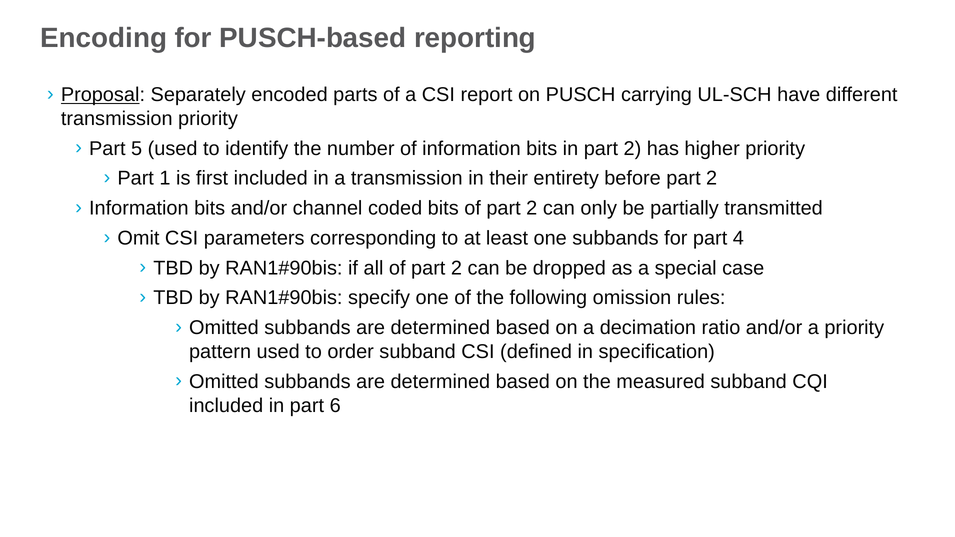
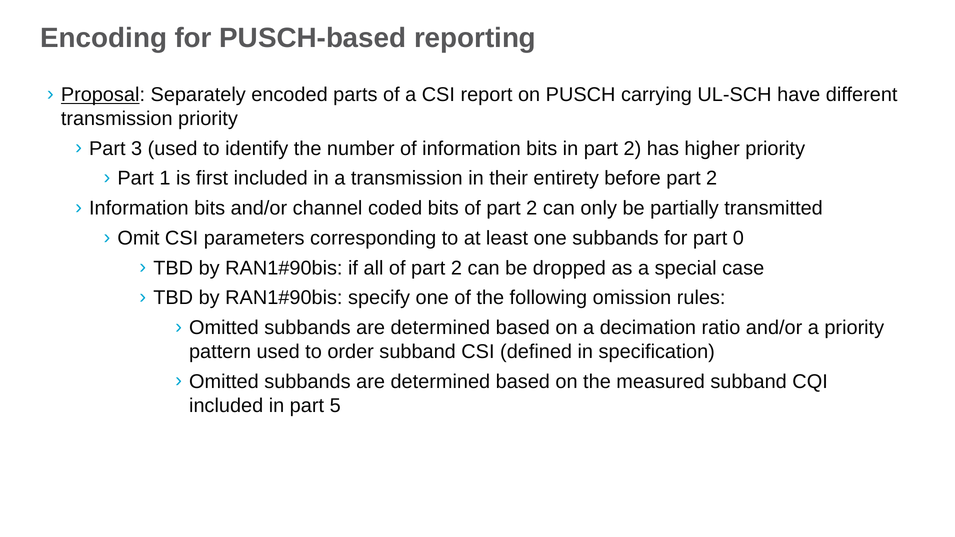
5: 5 -> 3
4: 4 -> 0
6: 6 -> 5
